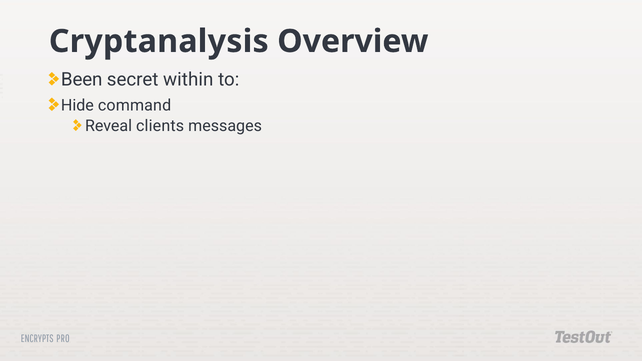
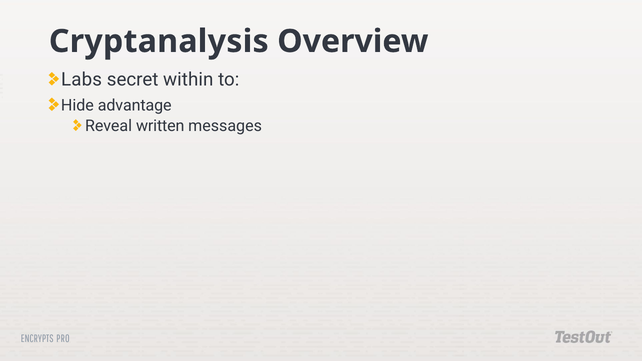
Been: Been -> Labs
command: command -> advantage
clients: clients -> written
